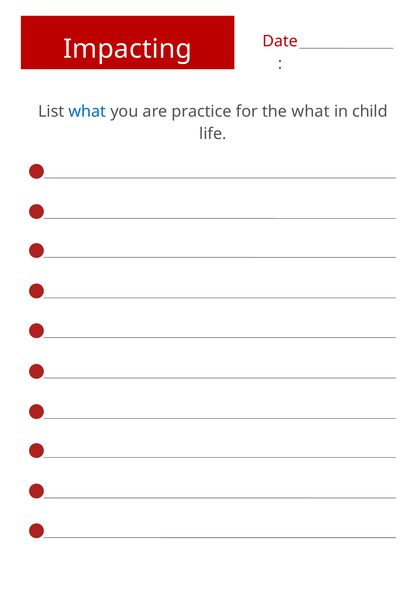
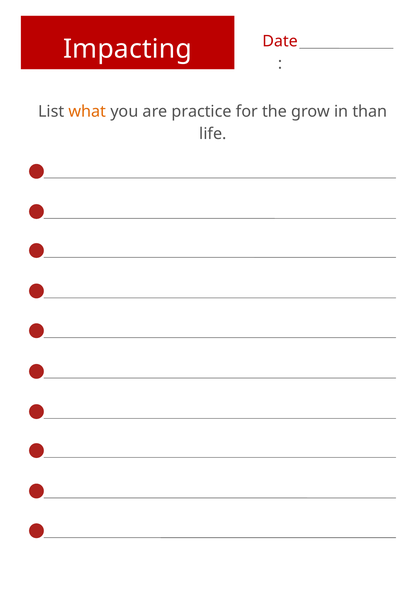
what at (87, 112) colour: blue -> orange
the what: what -> grow
child: child -> than
